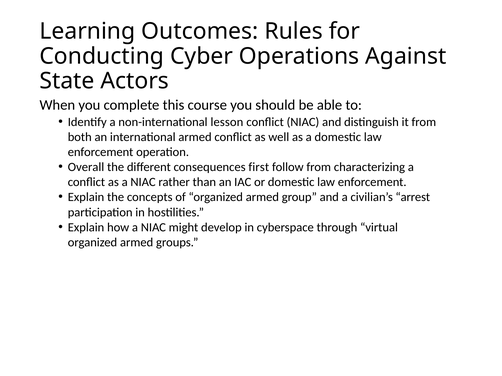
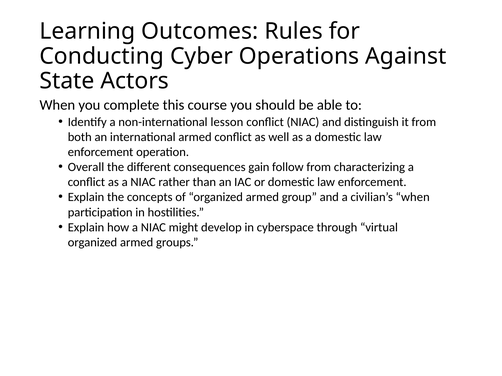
first: first -> gain
civilian’s arrest: arrest -> when
